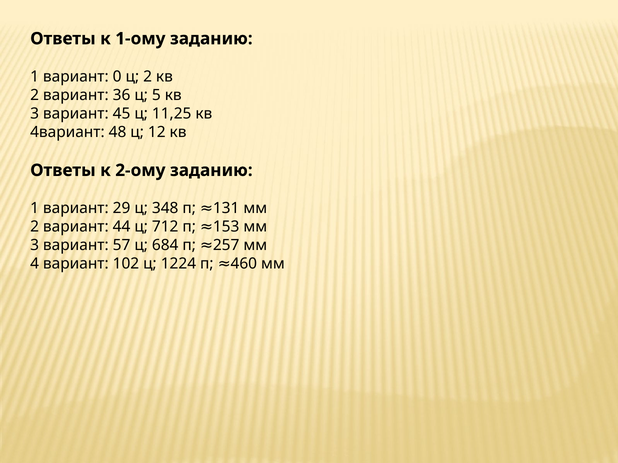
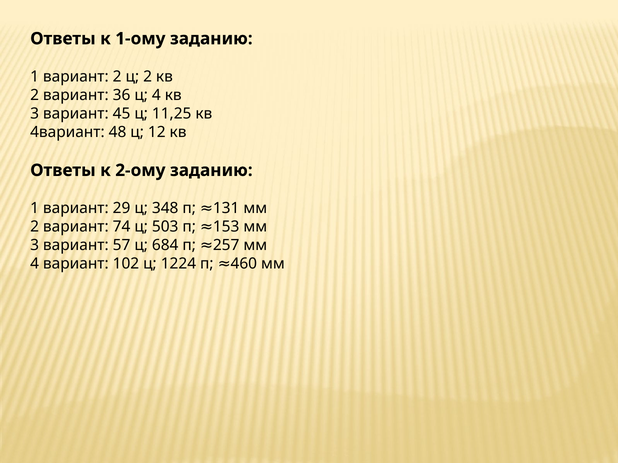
вариант 0: 0 -> 2
ц 5: 5 -> 4
44: 44 -> 74
712: 712 -> 503
